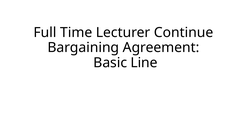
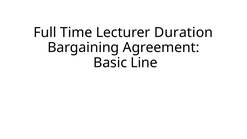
Continue: Continue -> Duration
